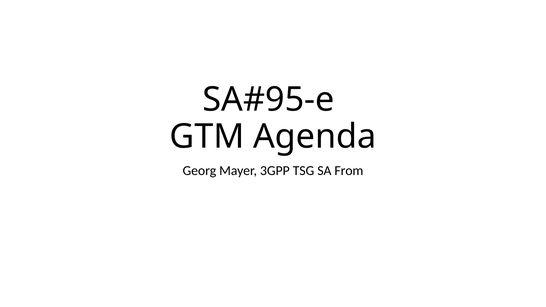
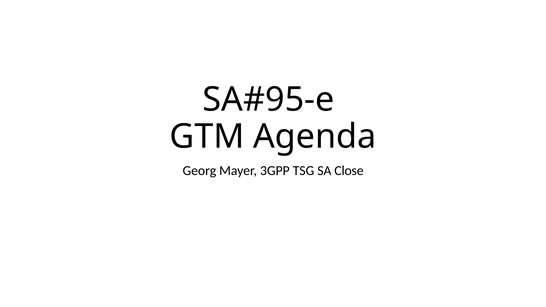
From: From -> Close
